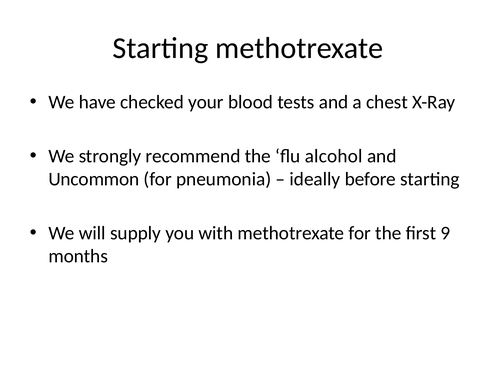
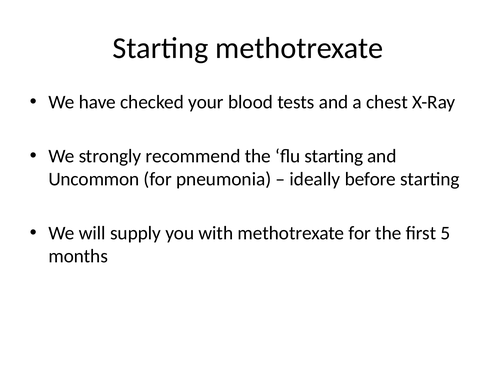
flu alcohol: alcohol -> starting
9: 9 -> 5
